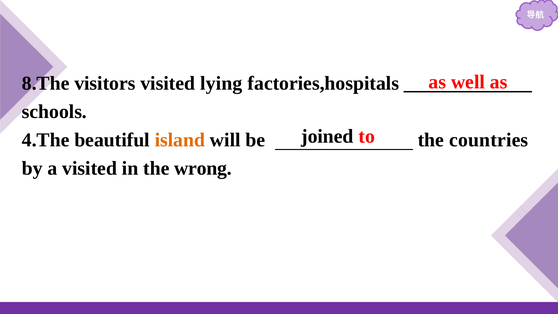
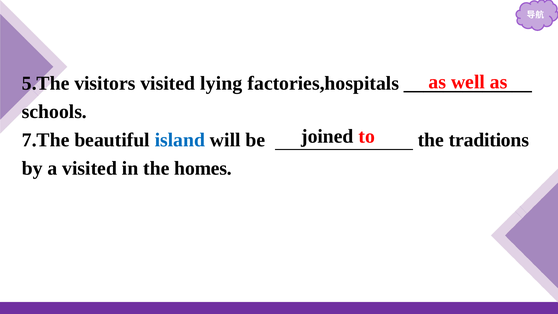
8.The: 8.The -> 5.The
4.The: 4.The -> 7.The
island colour: orange -> blue
countries: countries -> traditions
wrong: wrong -> homes
